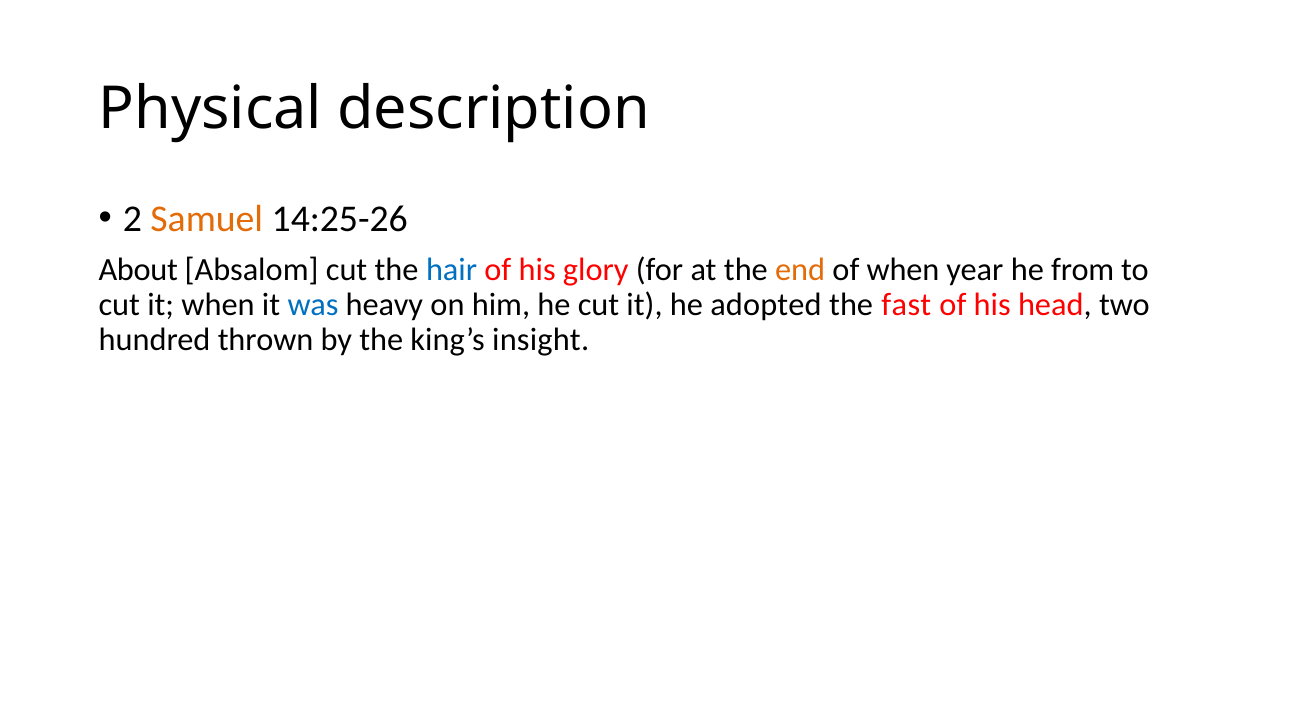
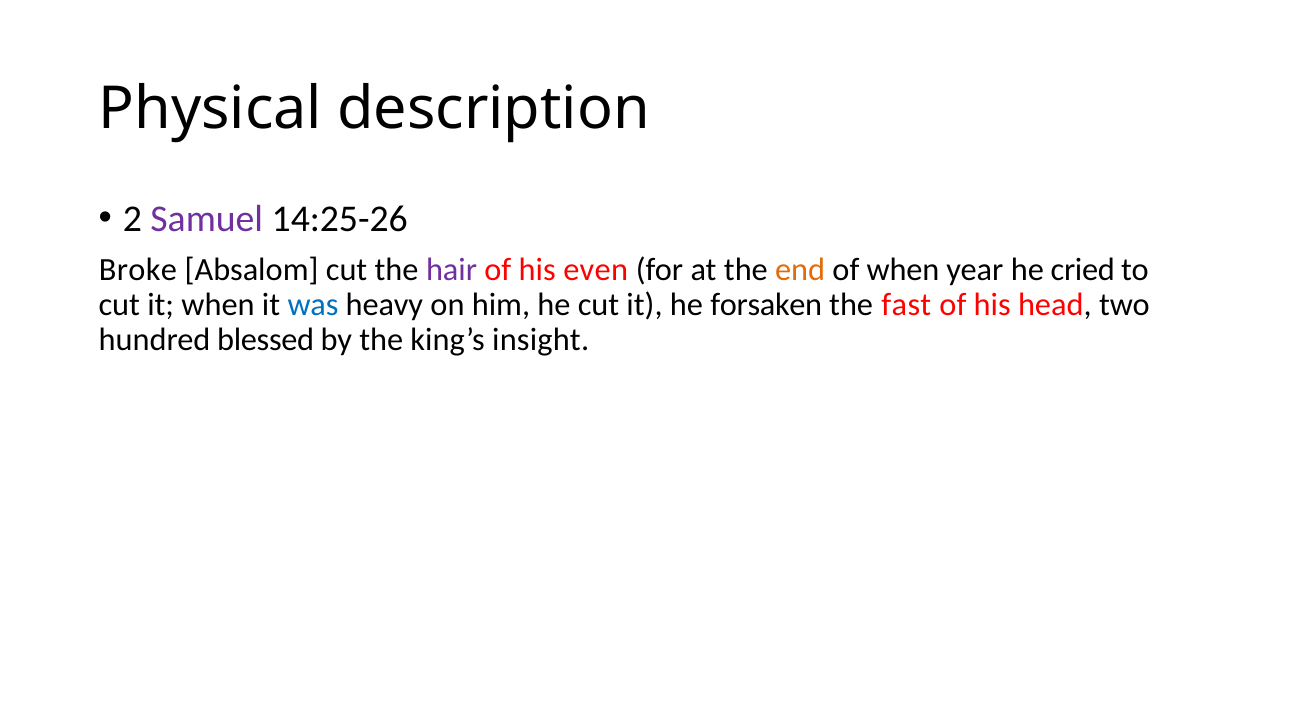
Samuel colour: orange -> purple
About: About -> Broke
hair colour: blue -> purple
glory: glory -> even
from: from -> cried
adopted: adopted -> forsaken
thrown: thrown -> blessed
